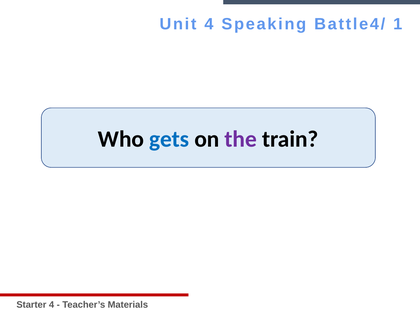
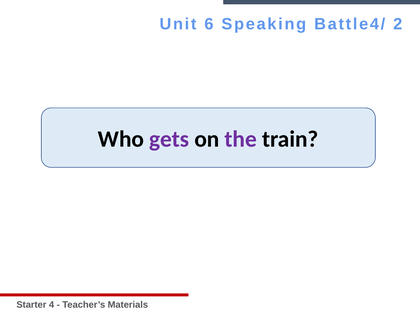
Unit 4: 4 -> 6
1: 1 -> 2
gets colour: blue -> purple
